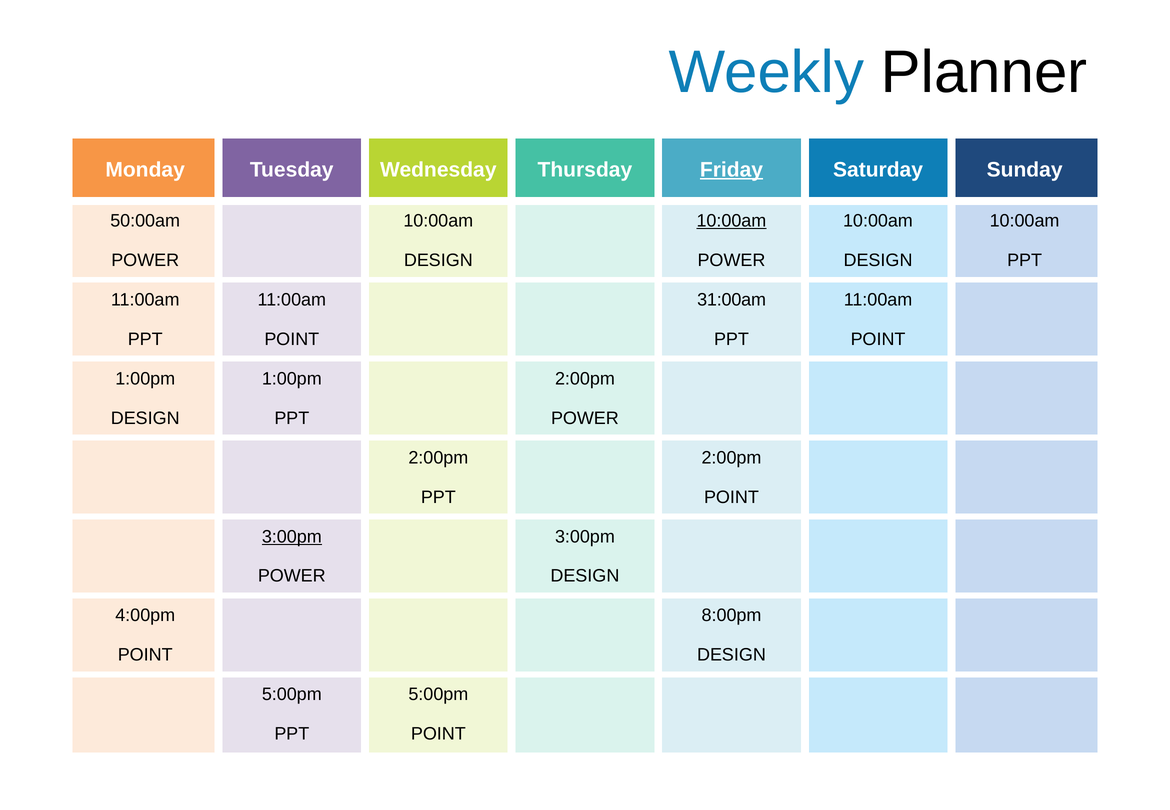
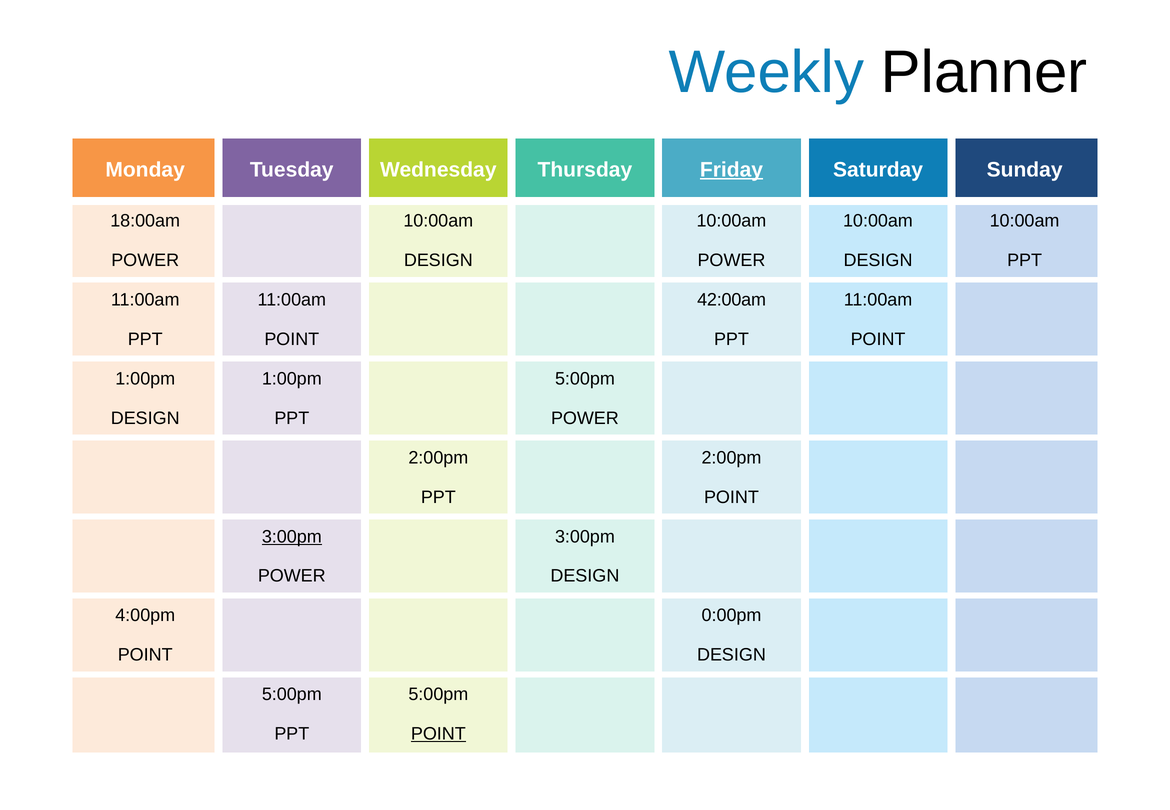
50:00am: 50:00am -> 18:00am
10:00am at (731, 221) underline: present -> none
31:00am: 31:00am -> 42:00am
1:00pm 2:00pm: 2:00pm -> 5:00pm
8:00pm: 8:00pm -> 0:00pm
POINT at (438, 734) underline: none -> present
